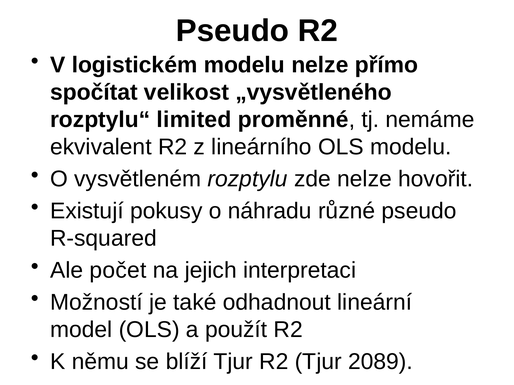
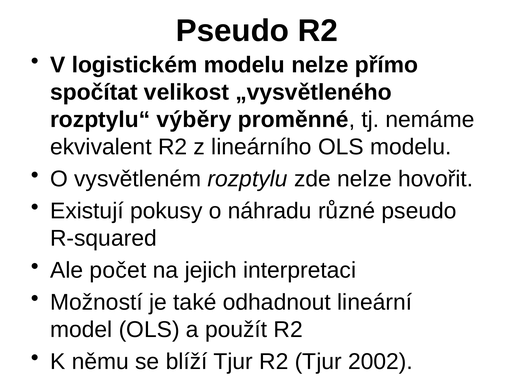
limited: limited -> výběry
2089: 2089 -> 2002
